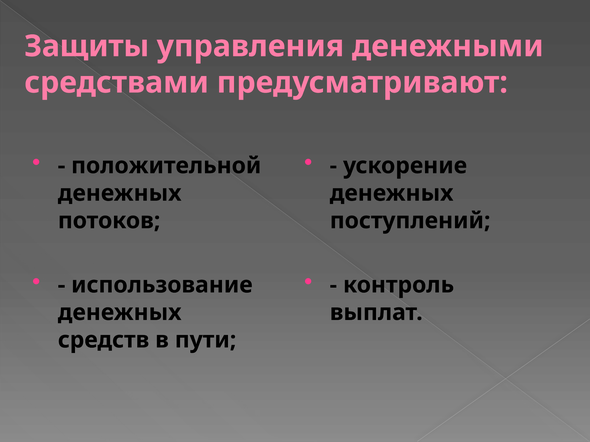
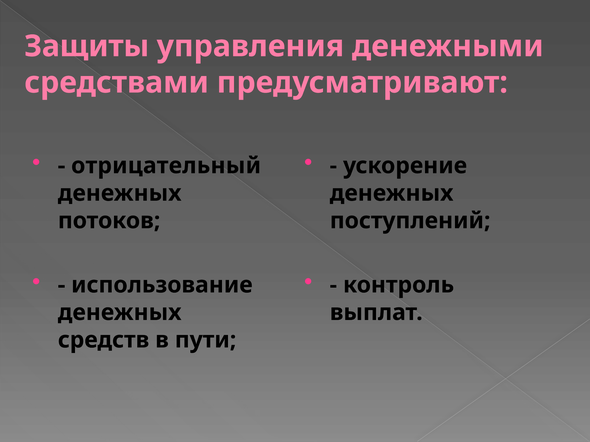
положительной: положительной -> отрицательный
